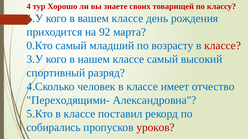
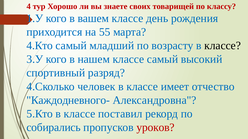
92: 92 -> 55
0.Кто: 0.Кто -> 4.Кто
классе at (223, 46) colour: red -> black
Переходящими-: Переходящими- -> Каждодневного-
